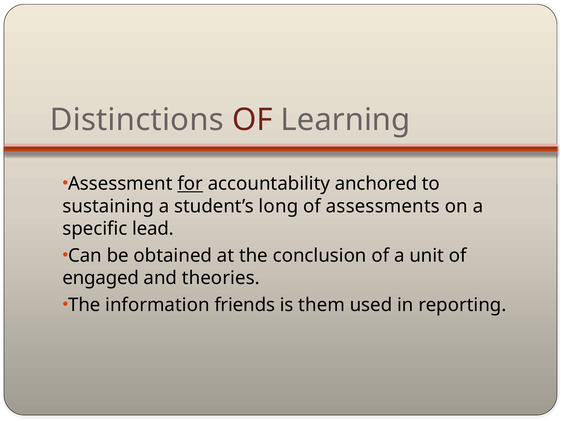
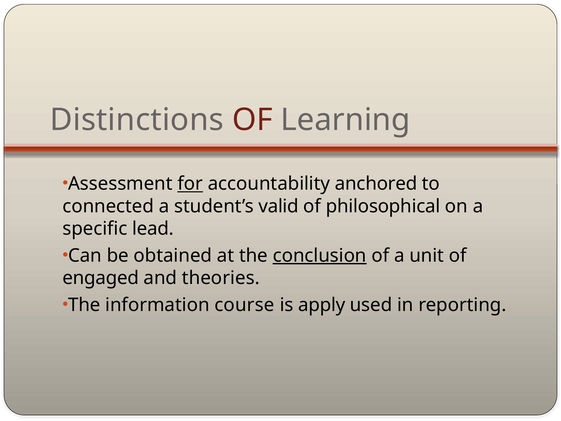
sustaining: sustaining -> connected
long: long -> valid
assessments: assessments -> philosophical
conclusion underline: none -> present
friends: friends -> course
them: them -> apply
